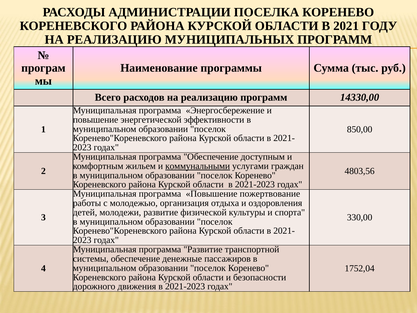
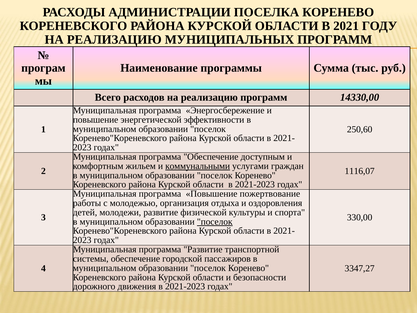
850,00: 850,00 -> 250,60
4803,56: 4803,56 -> 1116,07
поселок at (215, 221) underline: none -> present
денежные: денежные -> городской
1752,04: 1752,04 -> 3347,27
